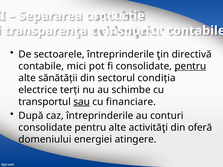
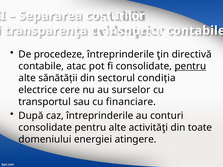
producţie: producţie -> costurilor
sectoarele: sectoarele -> procedeze
mici: mici -> atac
terţi: terţi -> cere
schimbe: schimbe -> surselor
sau underline: present -> none
oferă: oferă -> toate
